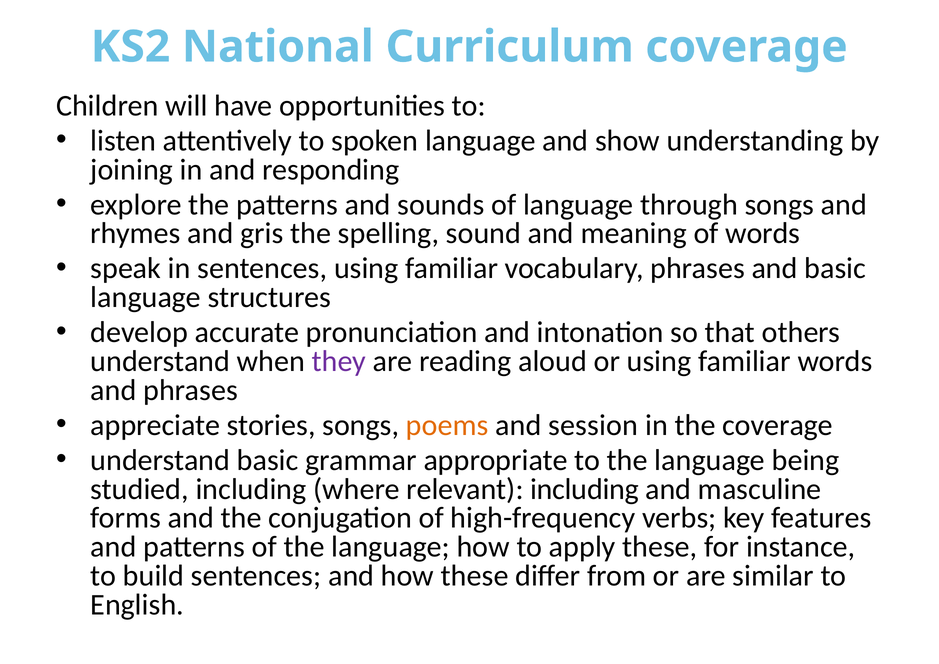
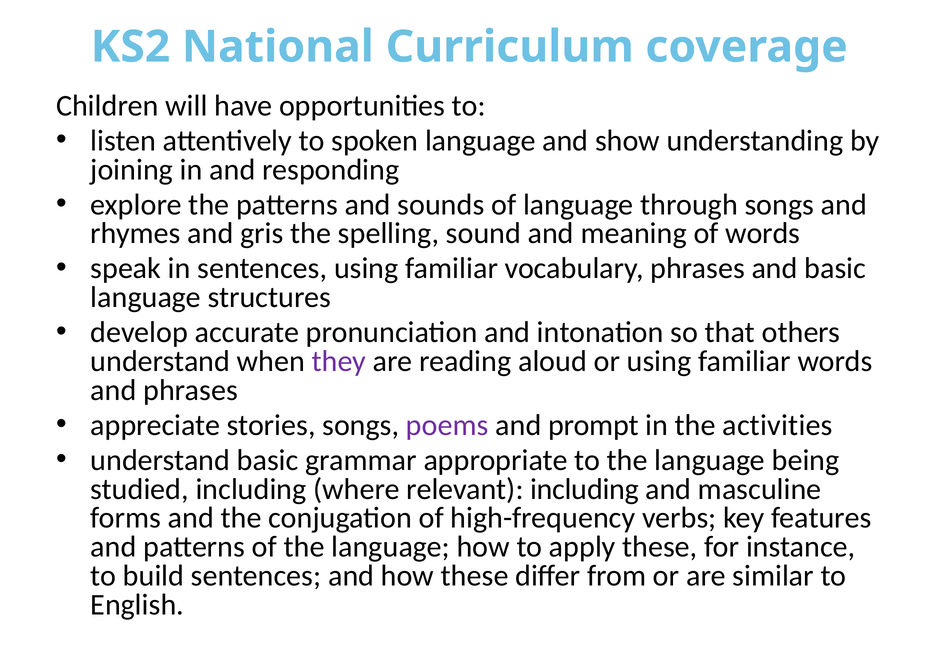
poems colour: orange -> purple
session: session -> prompt
the coverage: coverage -> activities
